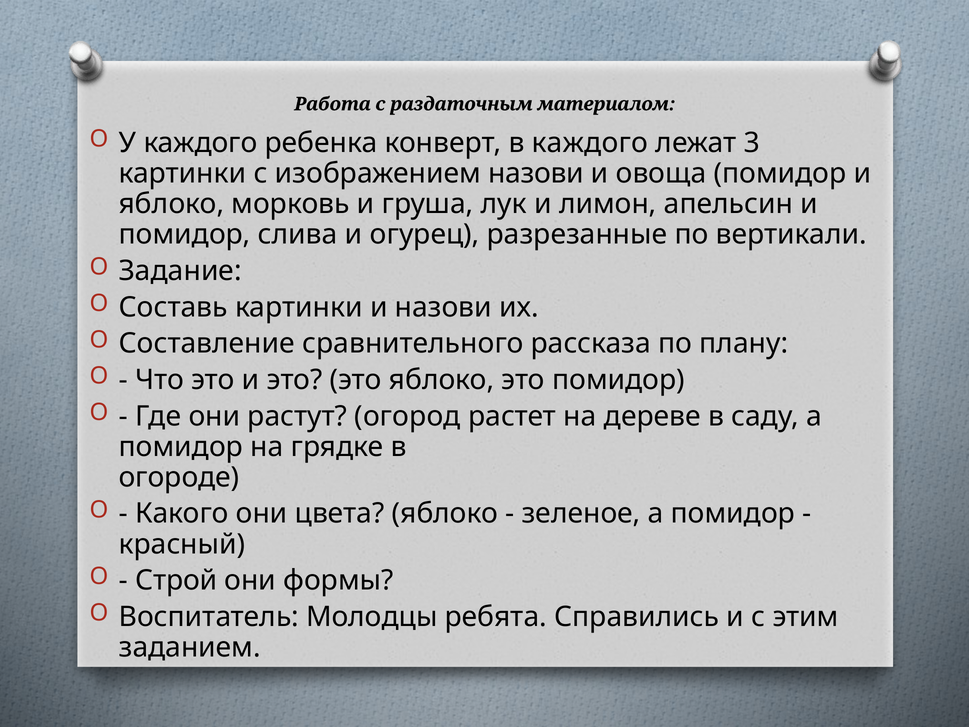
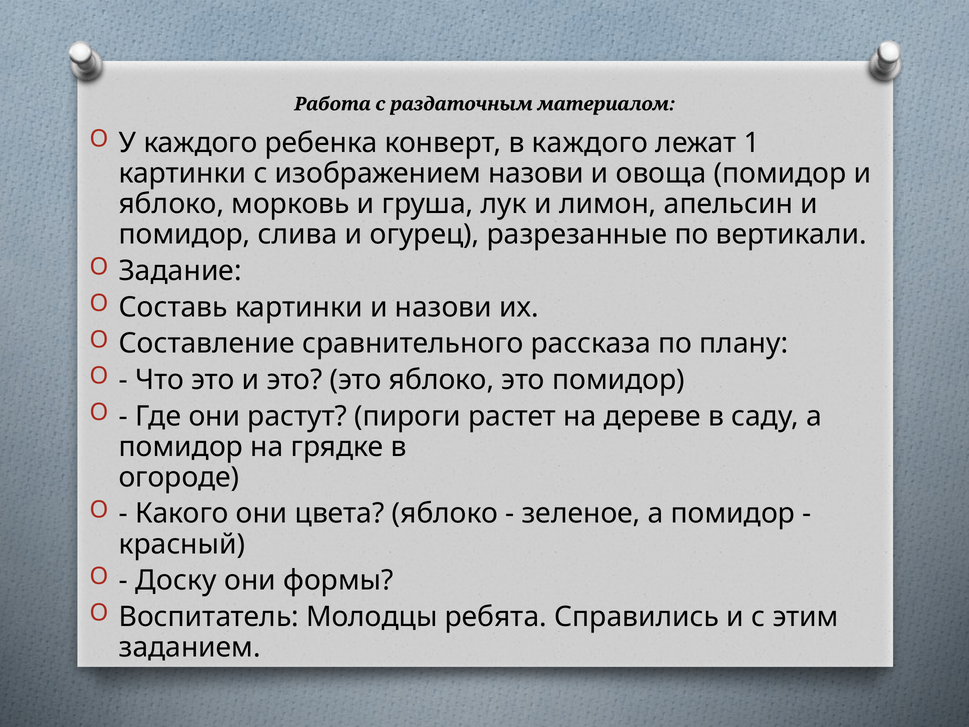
3: 3 -> 1
огород: огород -> пироги
Строй: Строй -> Доску
